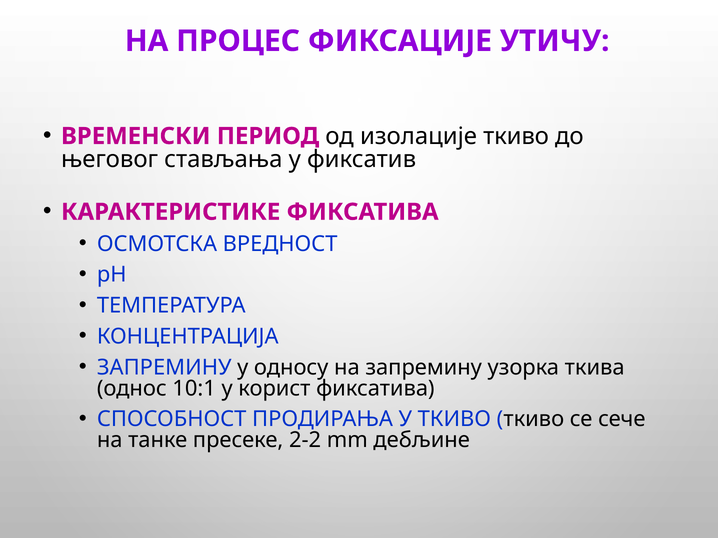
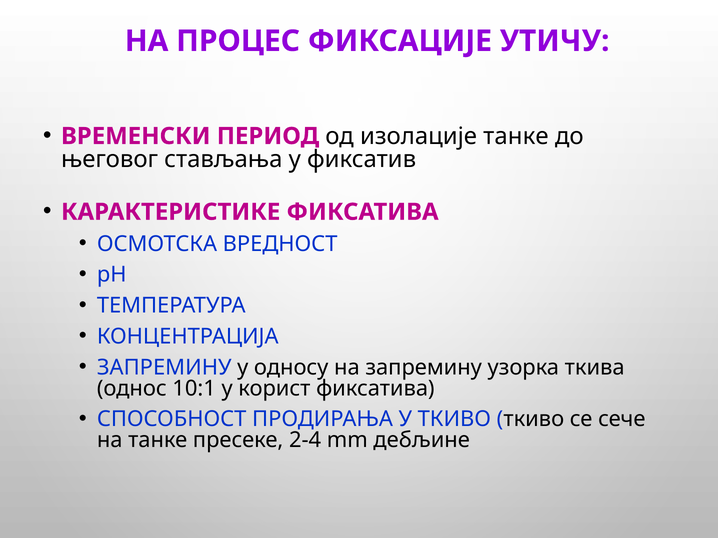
изолације ткиво: ткиво -> танке
2-2: 2-2 -> 2-4
